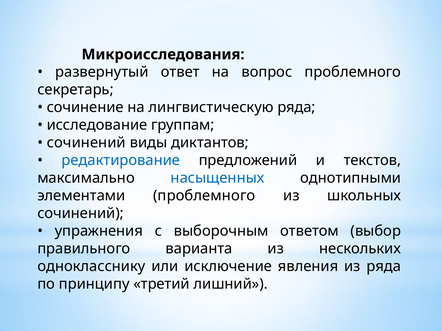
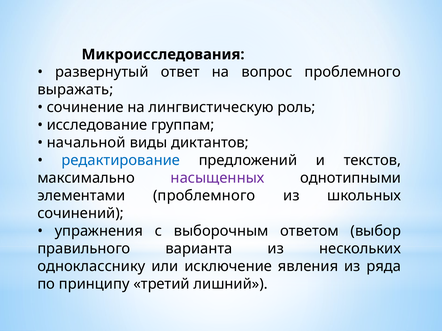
секретарь: секретарь -> выражать
лингвистическую ряда: ряда -> роль
сочинений at (86, 143): сочинений -> начальной
насыщенных colour: blue -> purple
